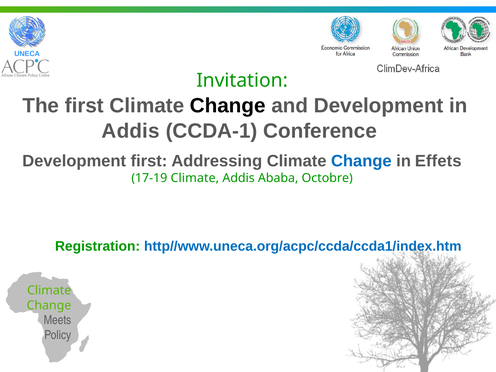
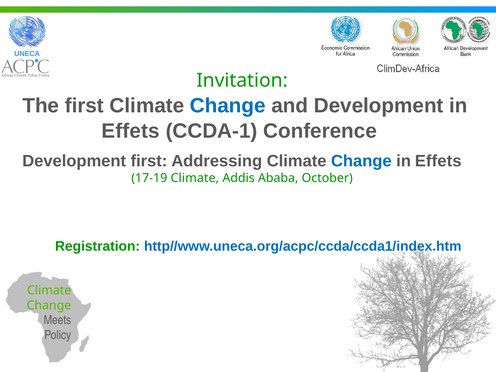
Change at (228, 106) colour: black -> blue
Addis at (131, 131): Addis -> Effets
Octobre: Octobre -> October
